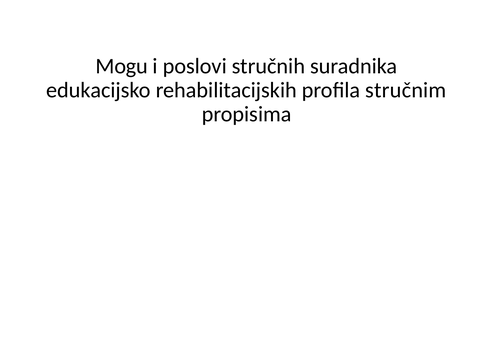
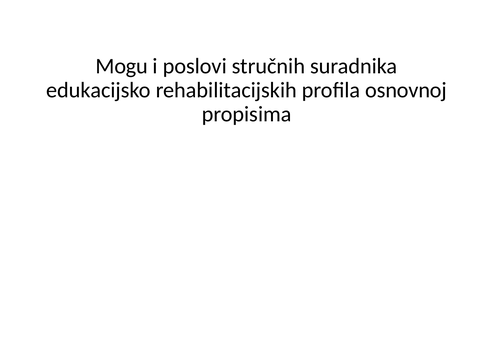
stručnim: stručnim -> osnovnoj
